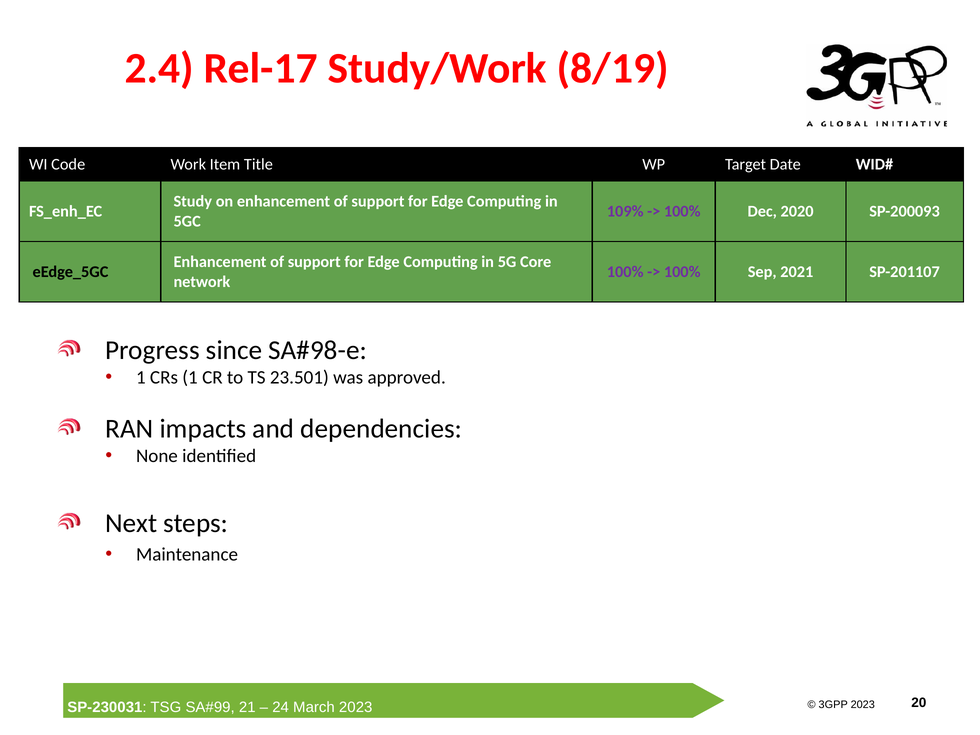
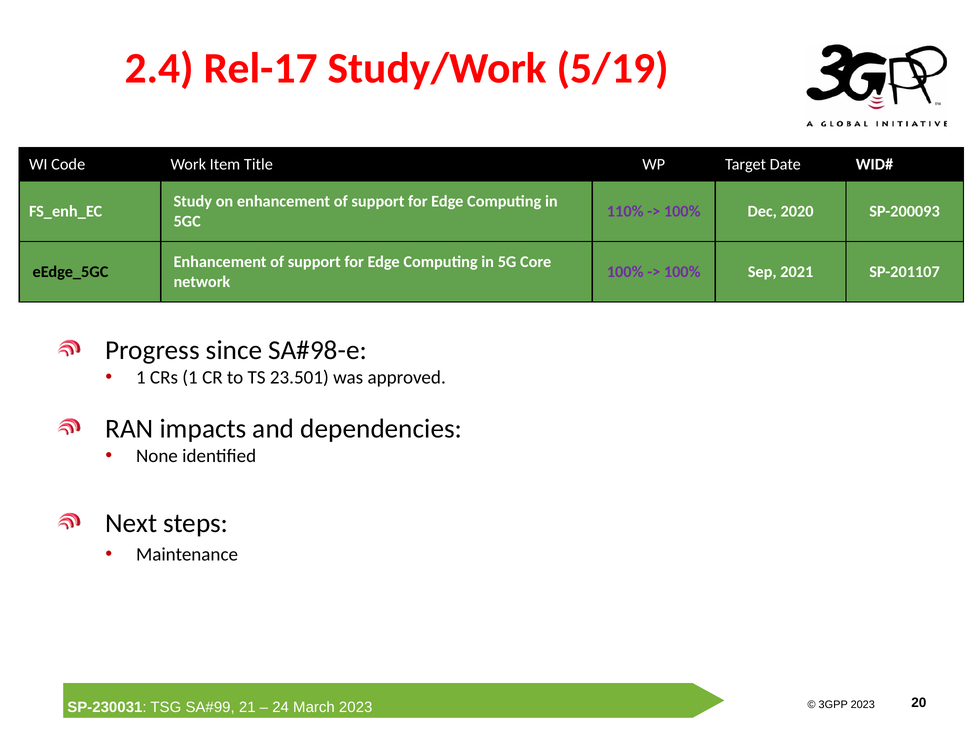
8/19: 8/19 -> 5/19
109%: 109% -> 110%
